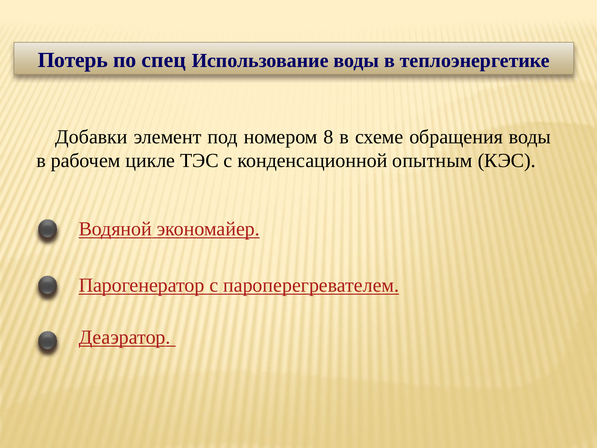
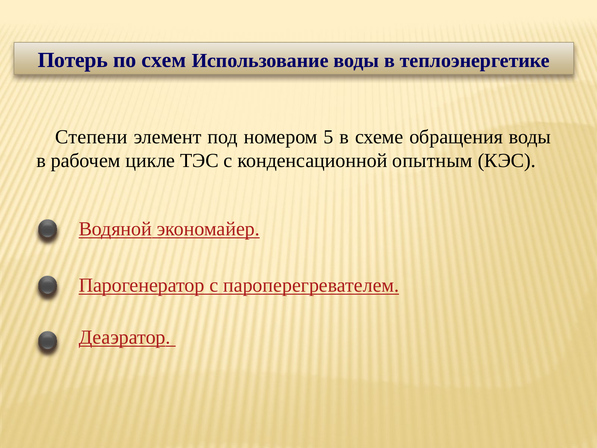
спец: спец -> схем
Добавки: Добавки -> Степени
8: 8 -> 5
